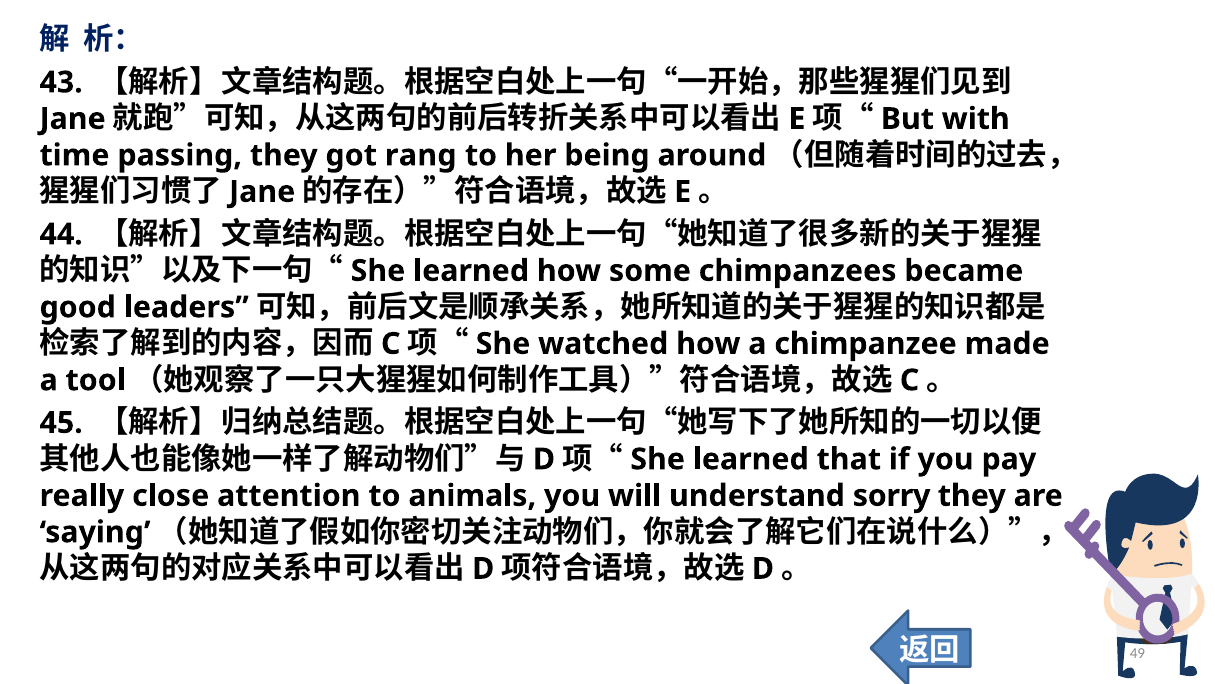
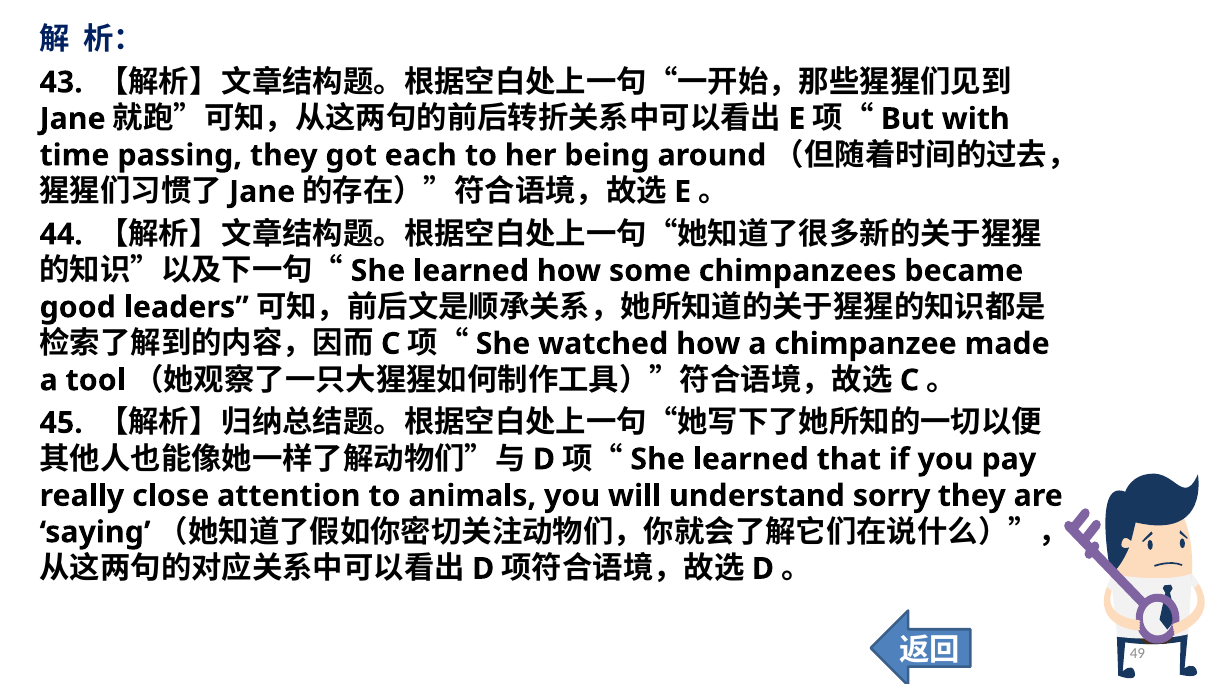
rang: rang -> each
